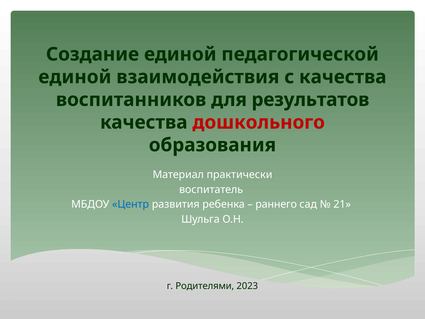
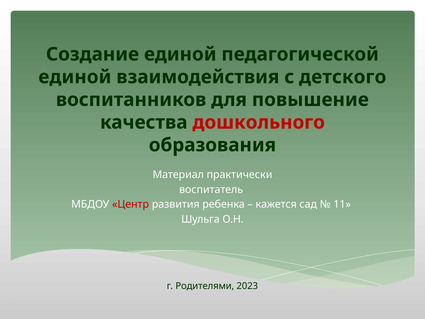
с качества: качества -> детского
результатов: результатов -> повышение
Центр colour: blue -> red
раннего: раннего -> кажется
21: 21 -> 11
